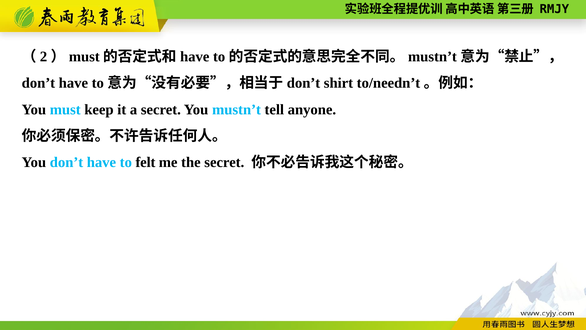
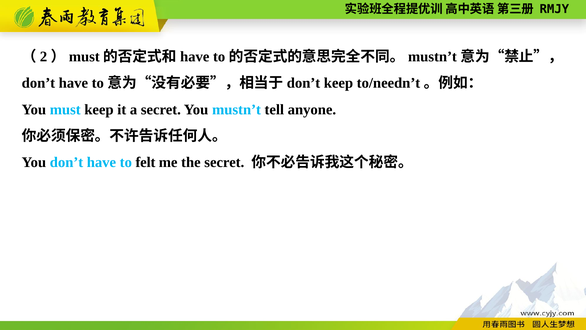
shirt at (338, 83): shirt -> keep
